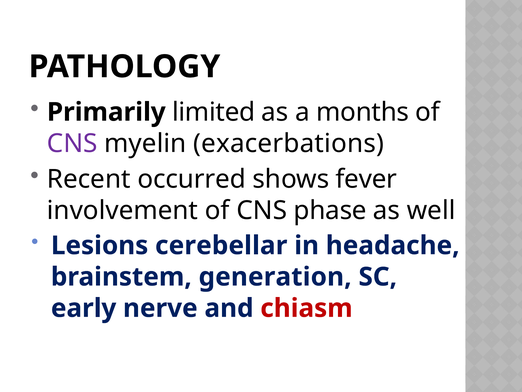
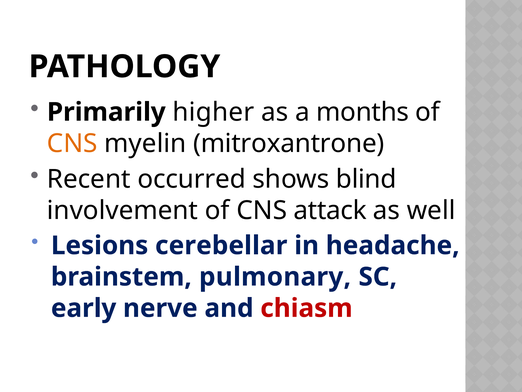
limited: limited -> higher
CNS at (72, 143) colour: purple -> orange
exacerbations: exacerbations -> mitroxantrone
fever: fever -> blind
phase: phase -> attack
generation: generation -> pulmonary
